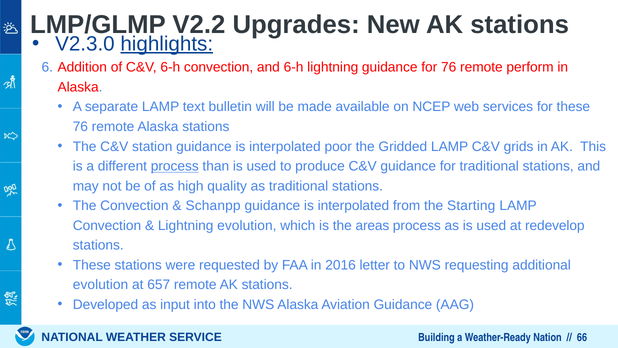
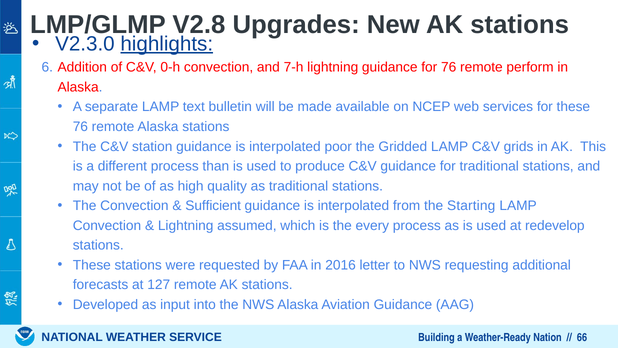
V2.2: V2.2 -> V2.8
C&V 6-h: 6-h -> 0-h
and 6-h: 6-h -> 7-h
process at (175, 166) underline: present -> none
Schanpp: Schanpp -> Sufficient
Lightning evolution: evolution -> assumed
areas: areas -> every
evolution at (101, 285): evolution -> forecasts
657: 657 -> 127
